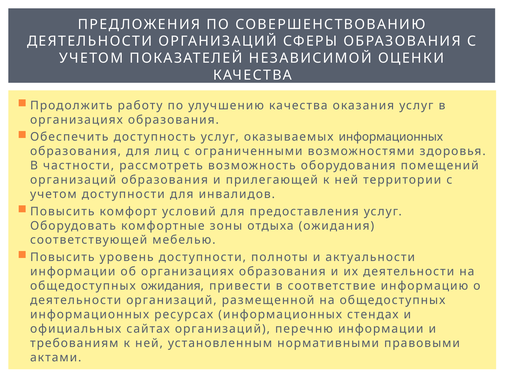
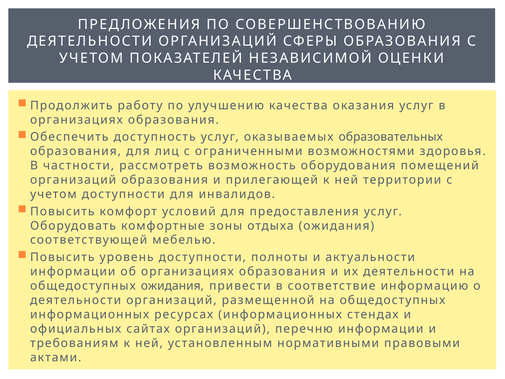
оказываемых информационных: информационных -> образовательных
